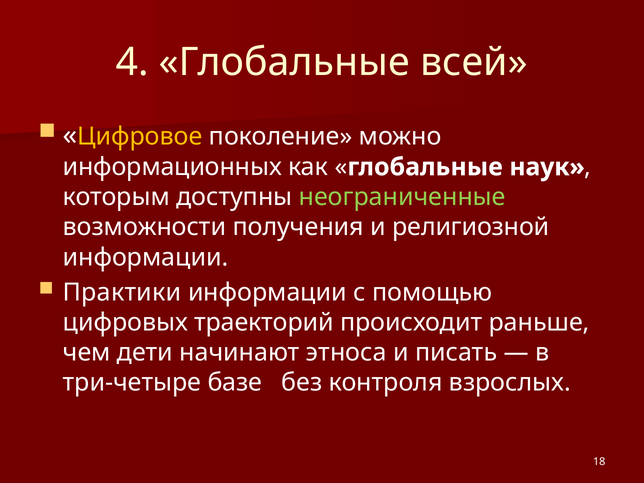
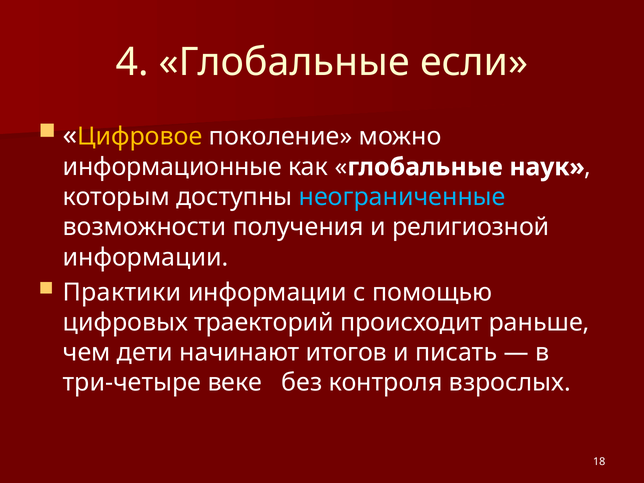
всей: всей -> если
информационных: информационных -> информационные
неограниченные colour: light green -> light blue
этноса: этноса -> итогов
базе: базе -> веке
